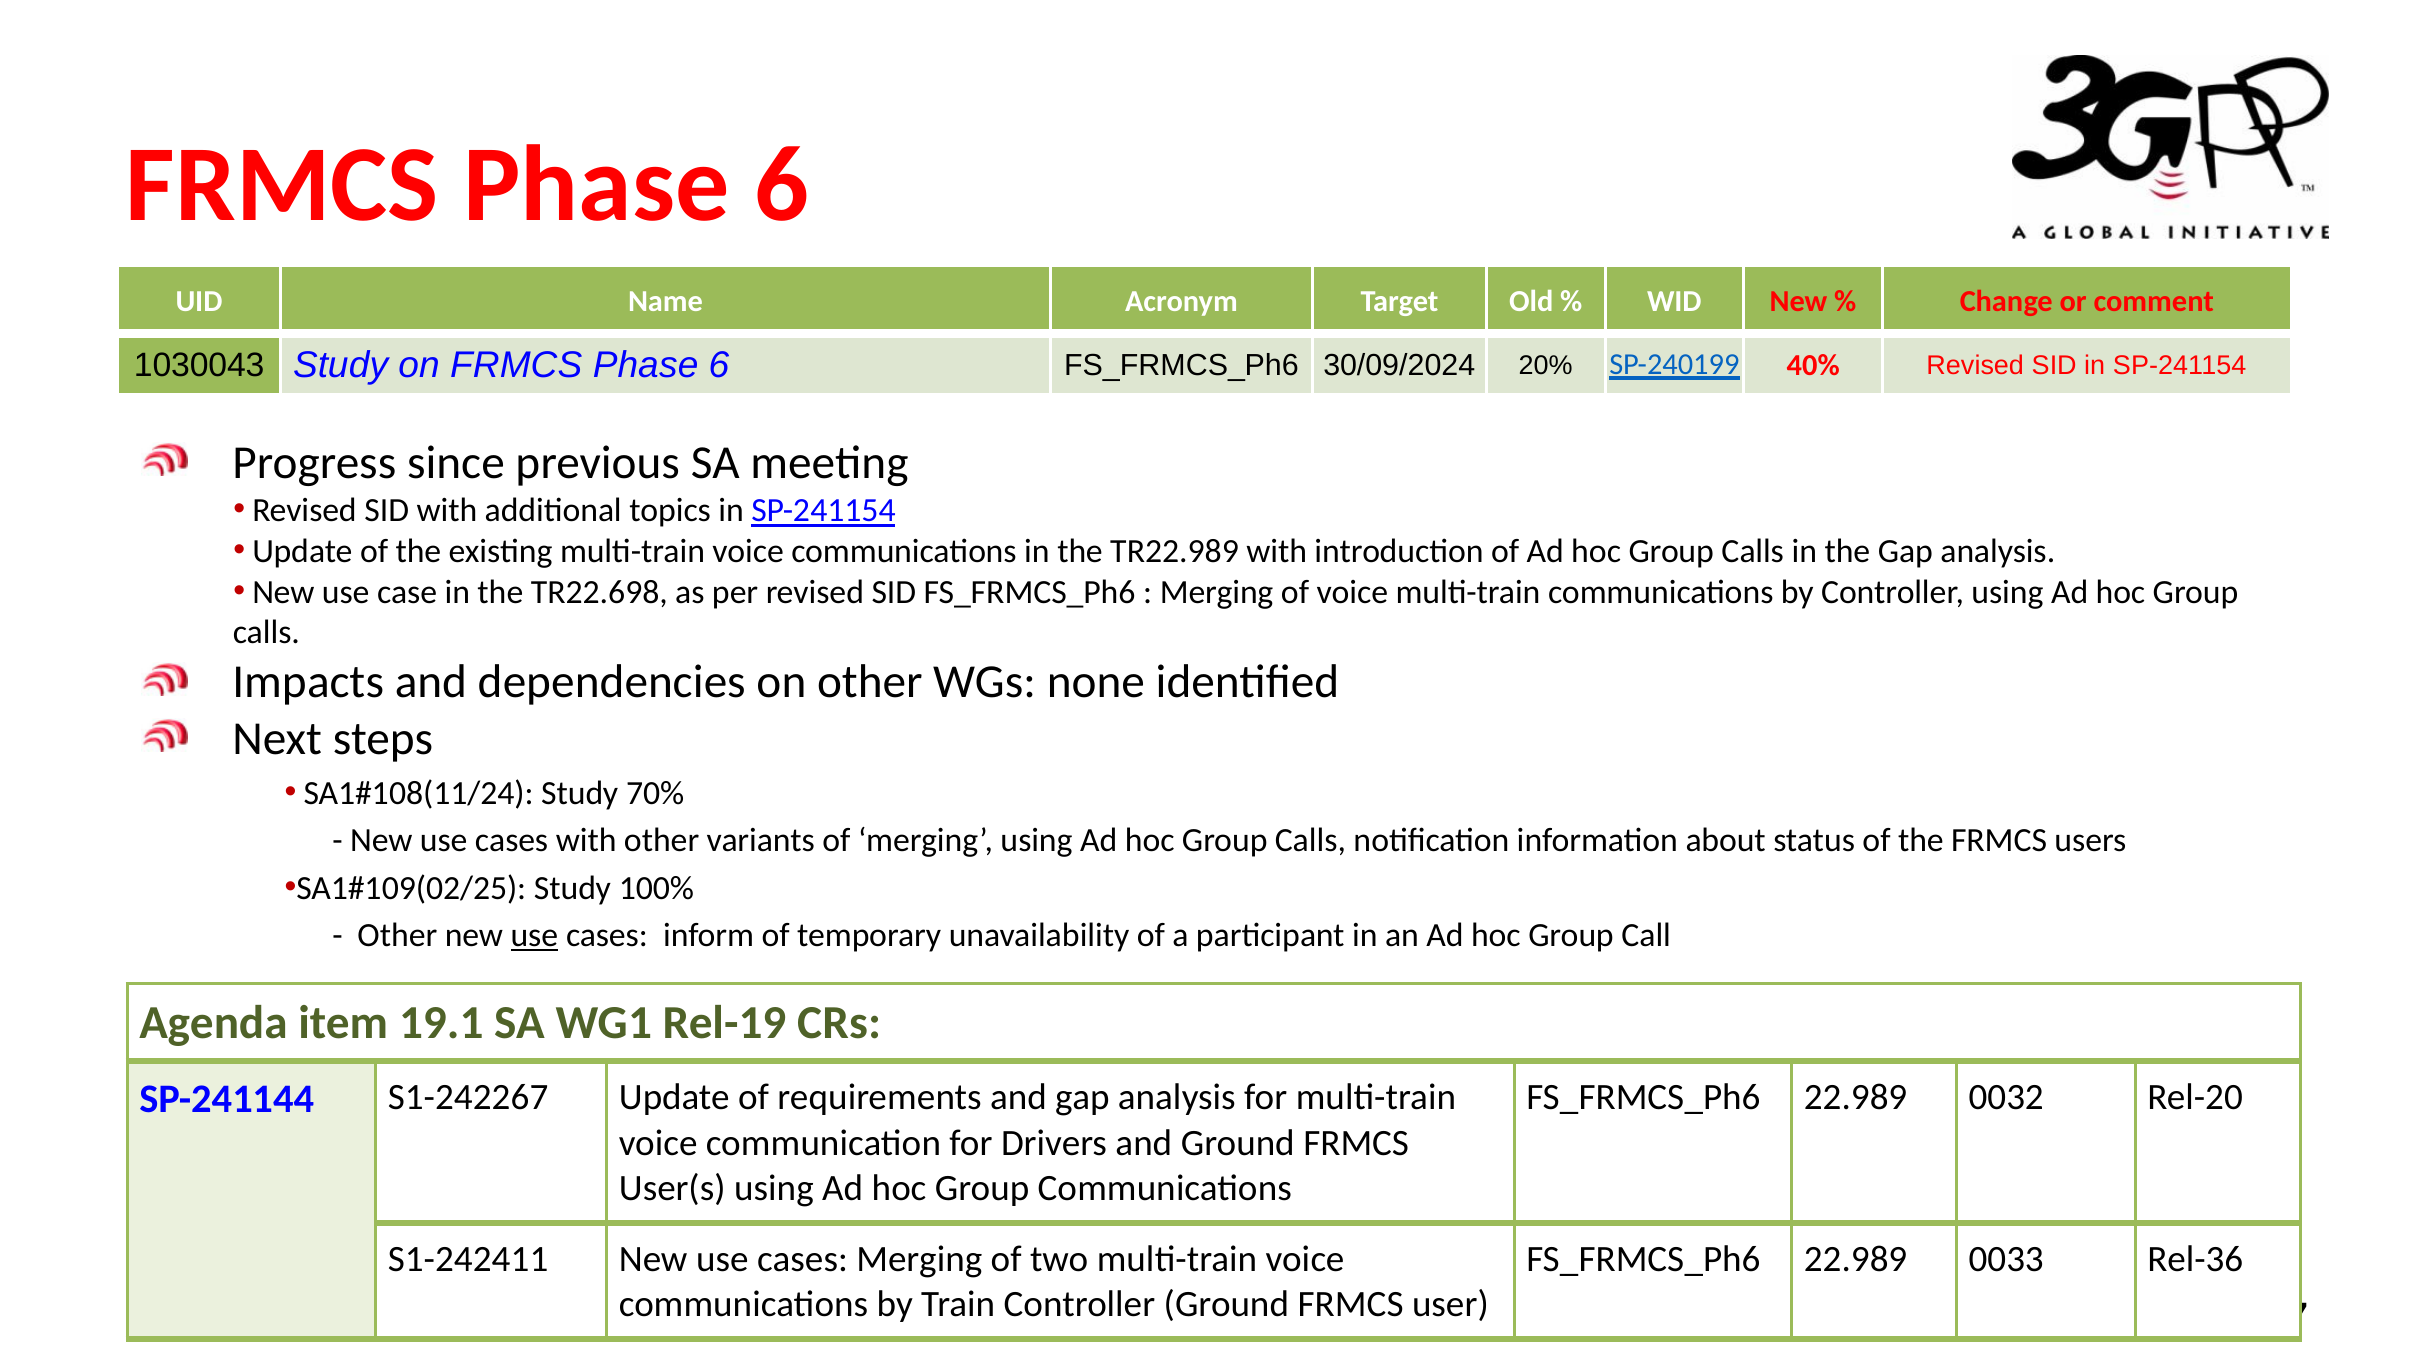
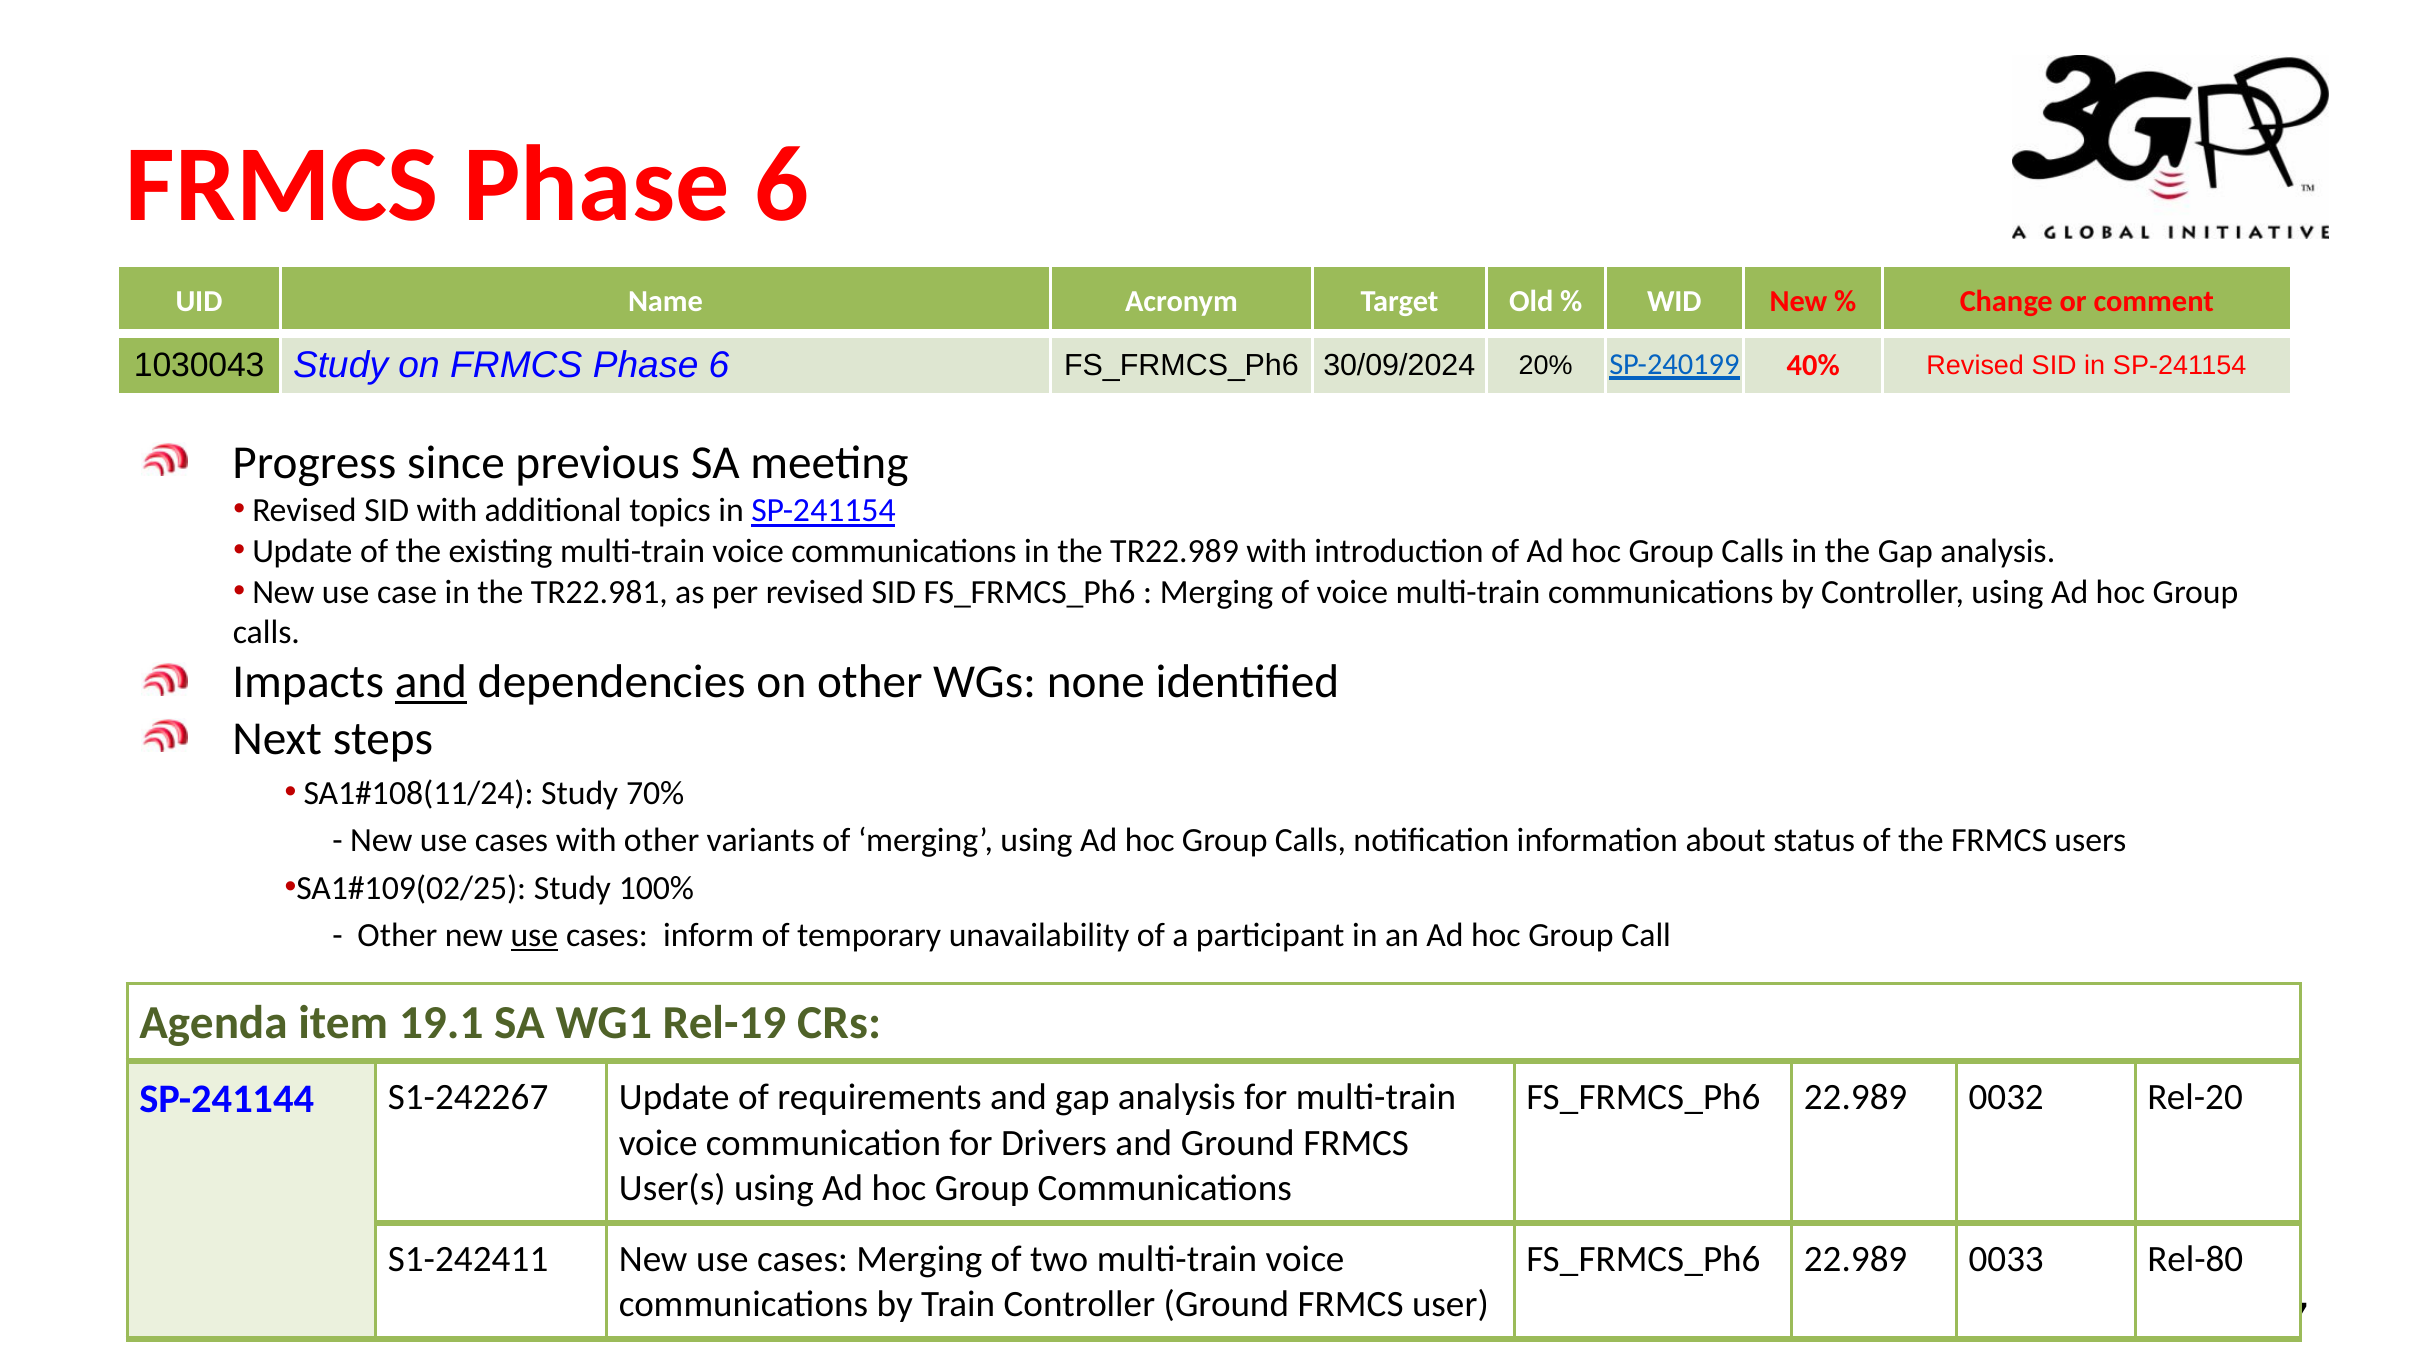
TR22.698: TR22.698 -> TR22.981
and at (431, 682) underline: none -> present
Rel-36: Rel-36 -> Rel-80
